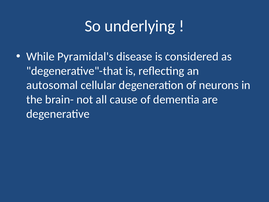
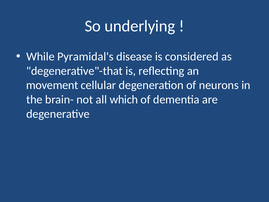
autosomal: autosomal -> movement
cause: cause -> which
